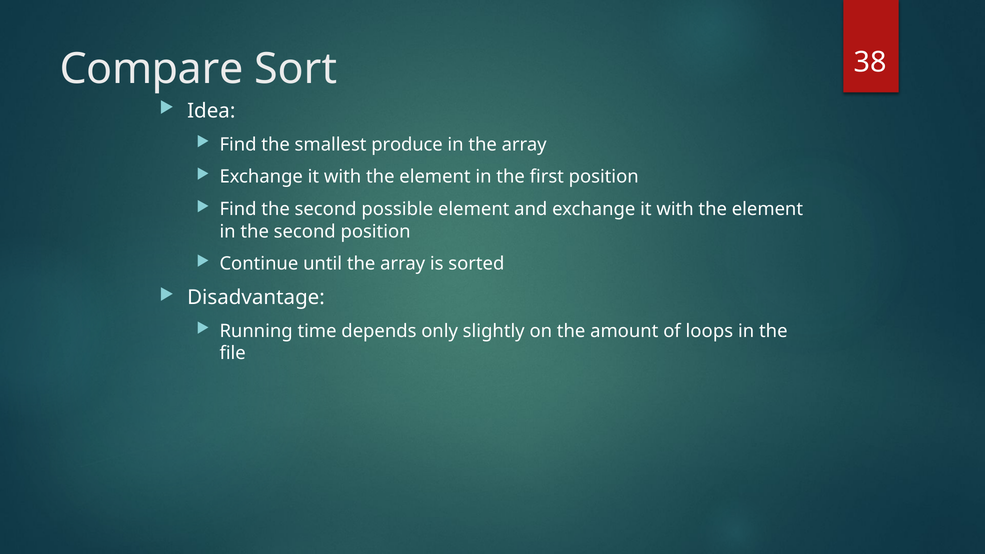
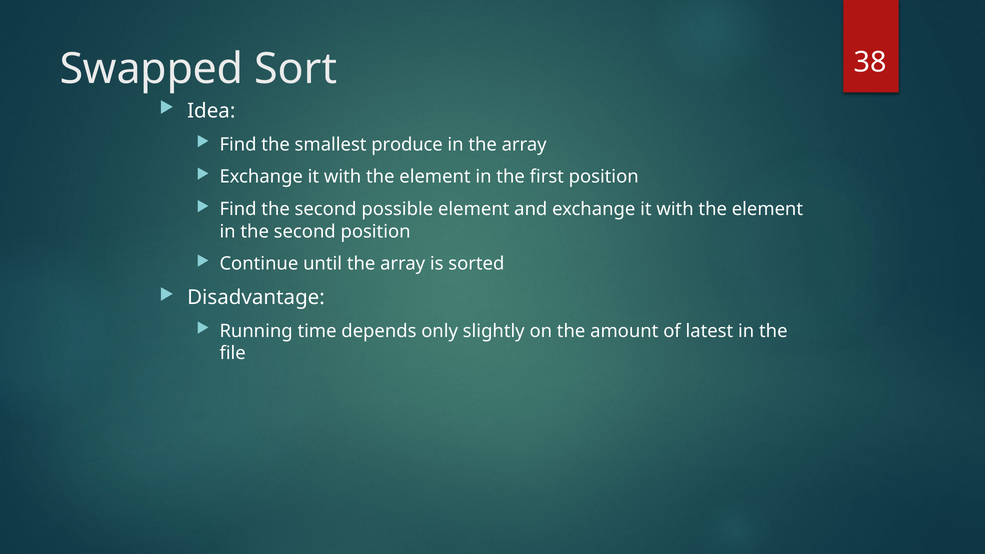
Compare: Compare -> Swapped
loops: loops -> latest
